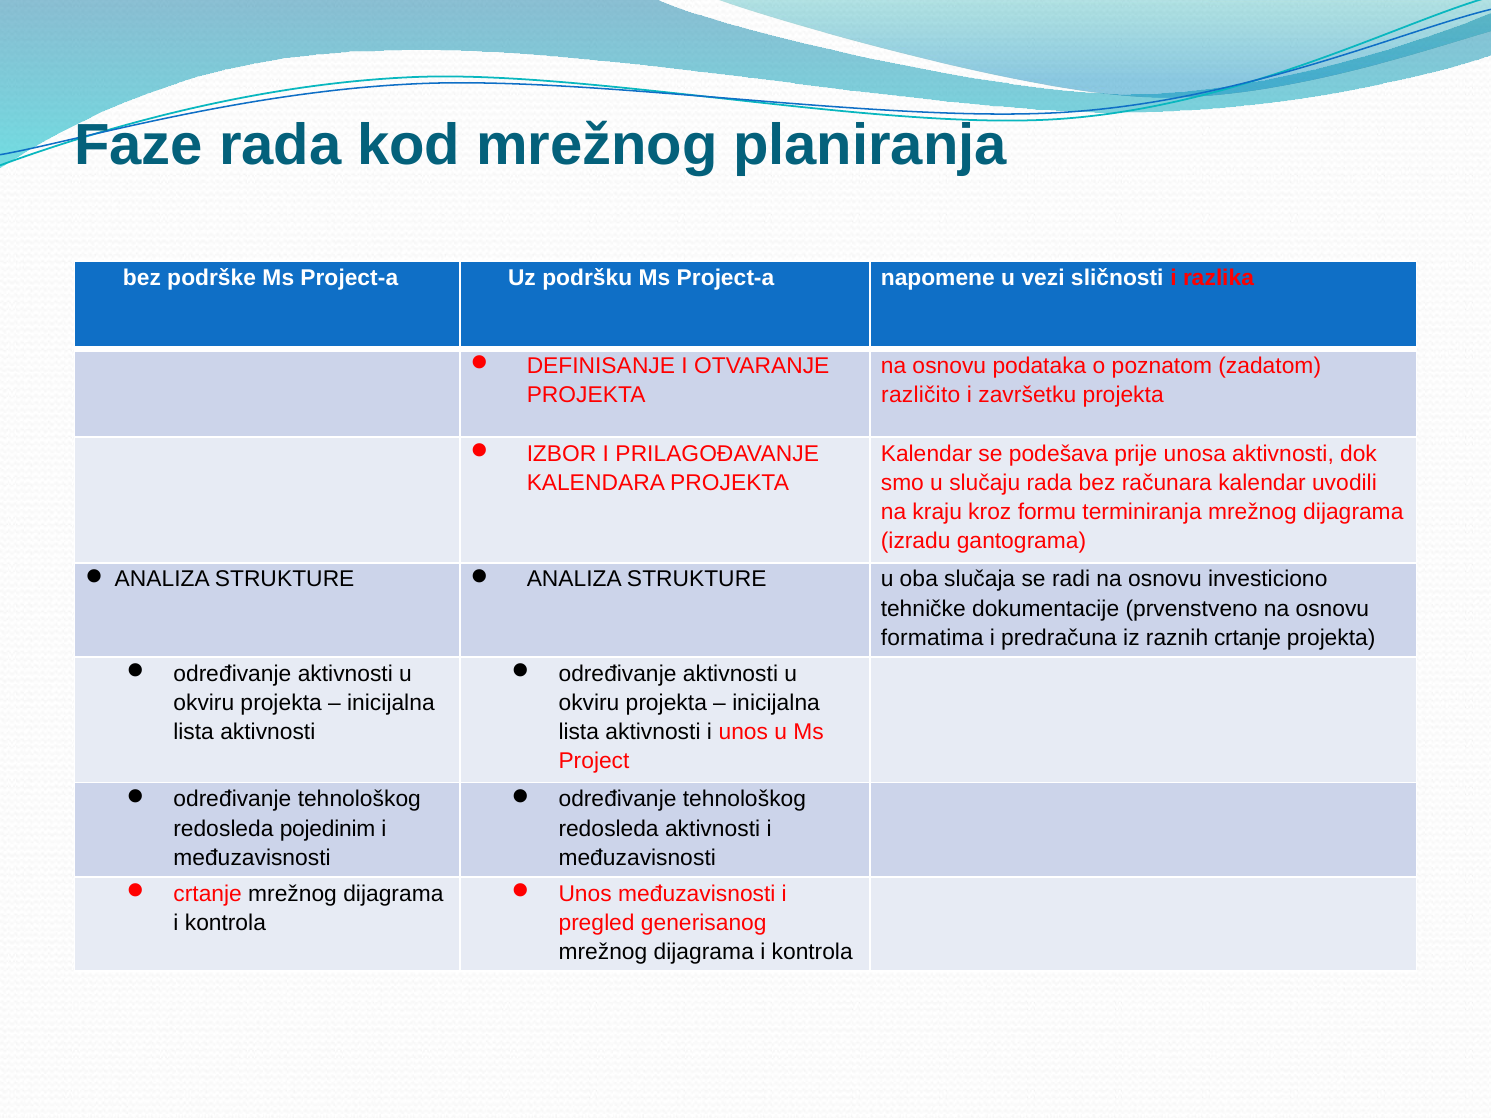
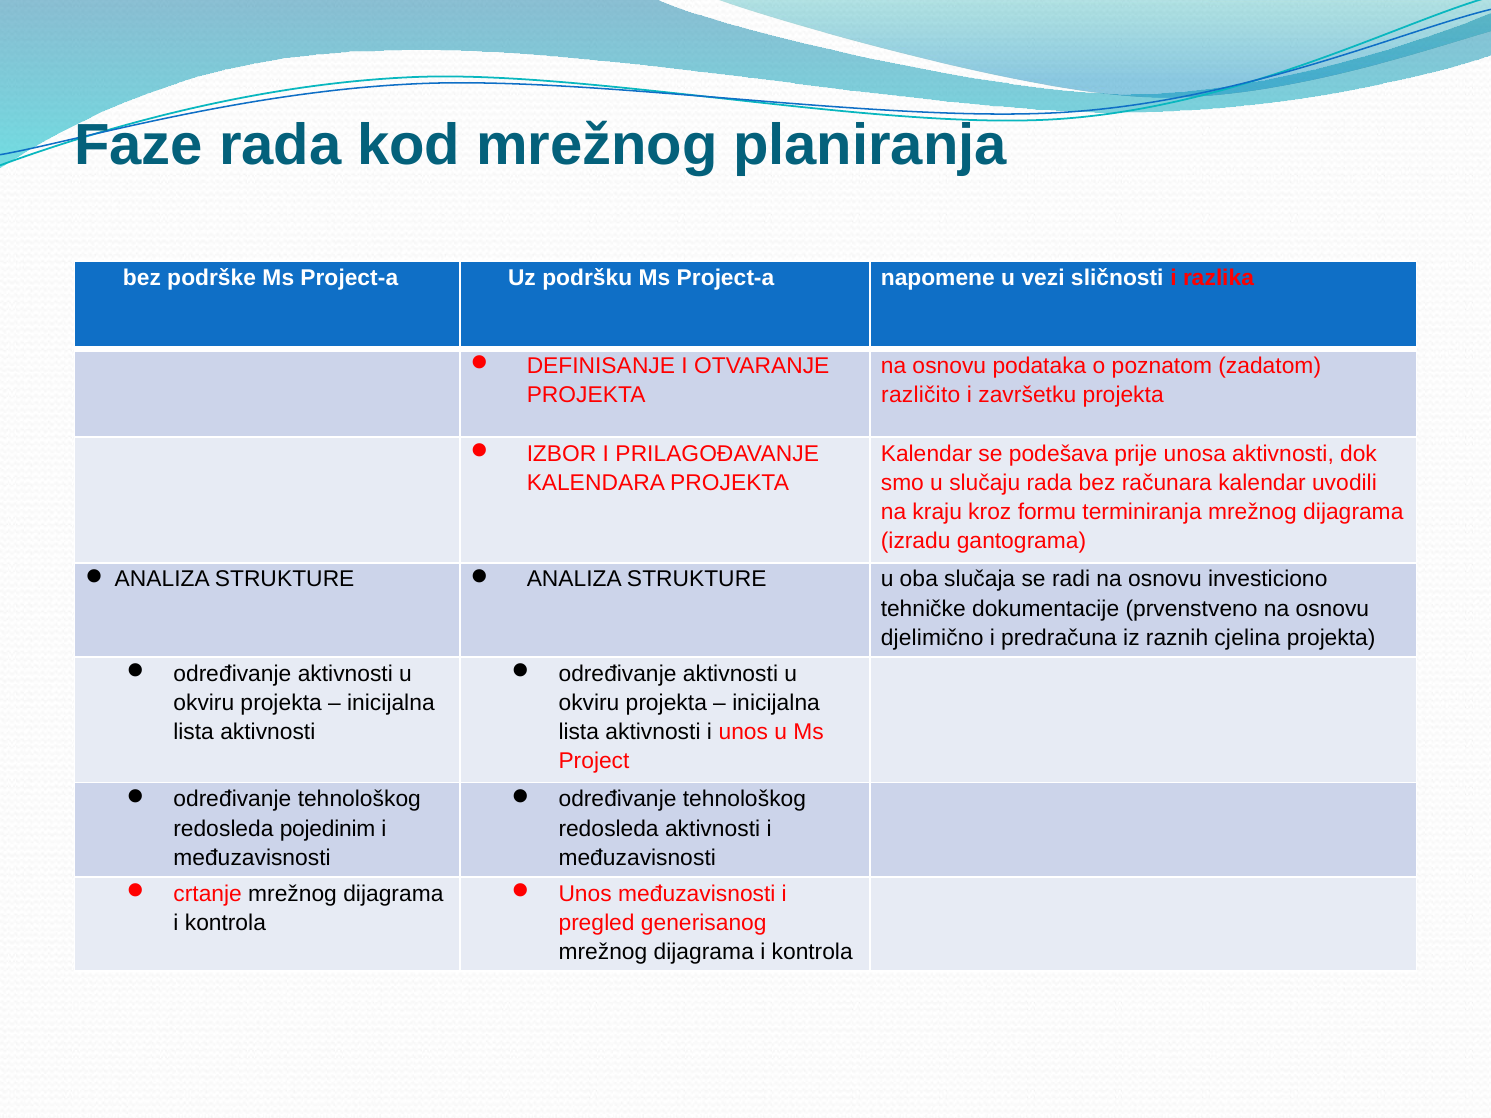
formatima: formatima -> djelimično
raznih crtanje: crtanje -> cjelina
